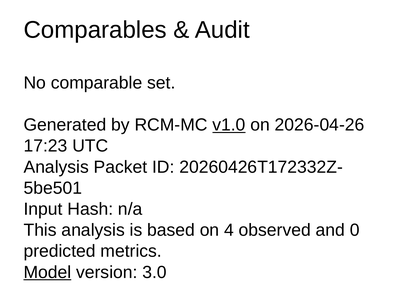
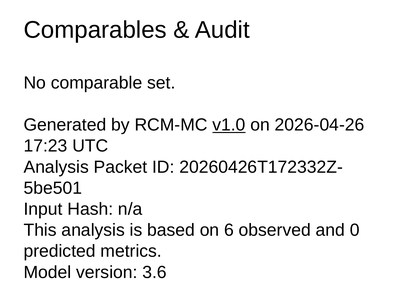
4: 4 -> 6
Model underline: present -> none
3.0: 3.0 -> 3.6
